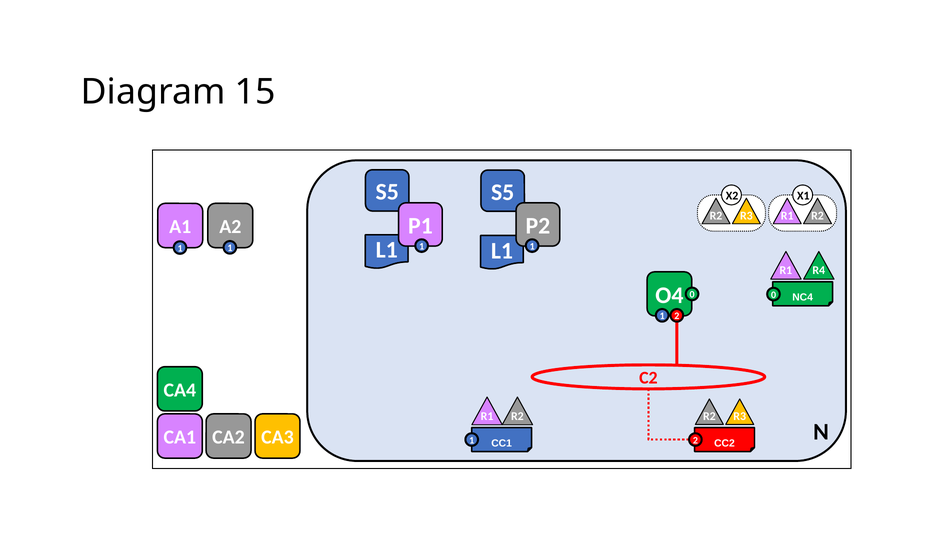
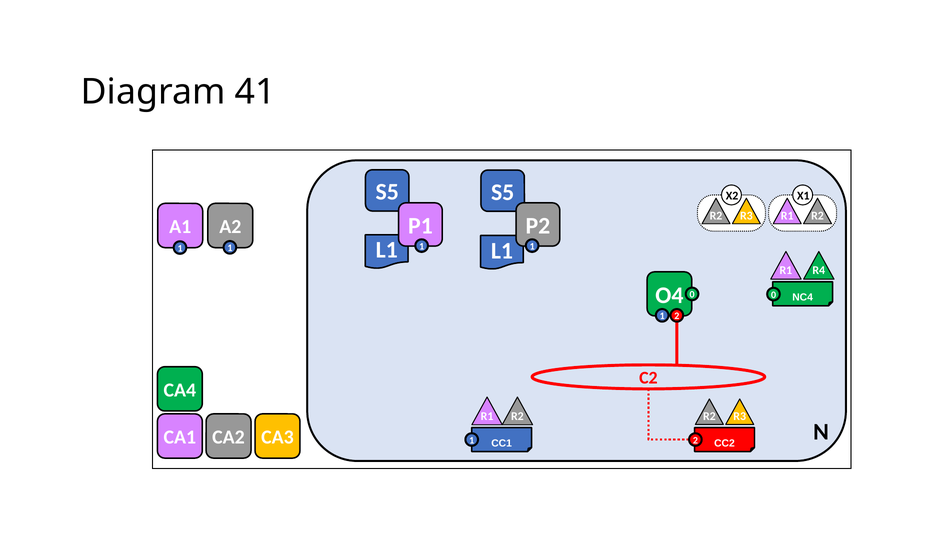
15: 15 -> 41
